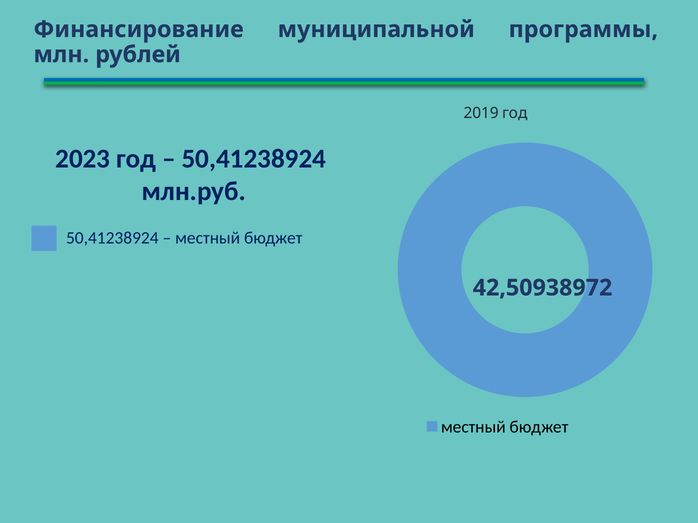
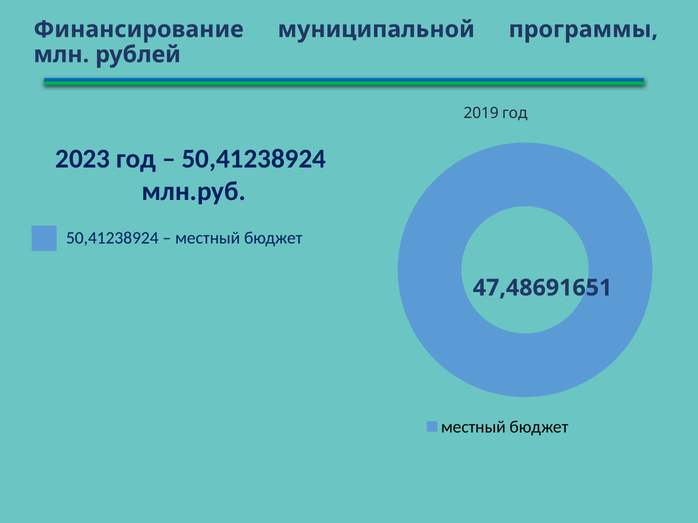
42,50938972: 42,50938972 -> 47,48691651
